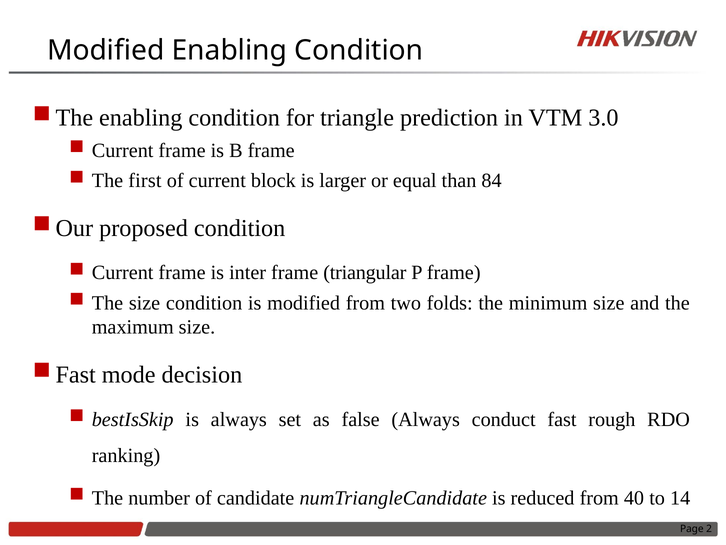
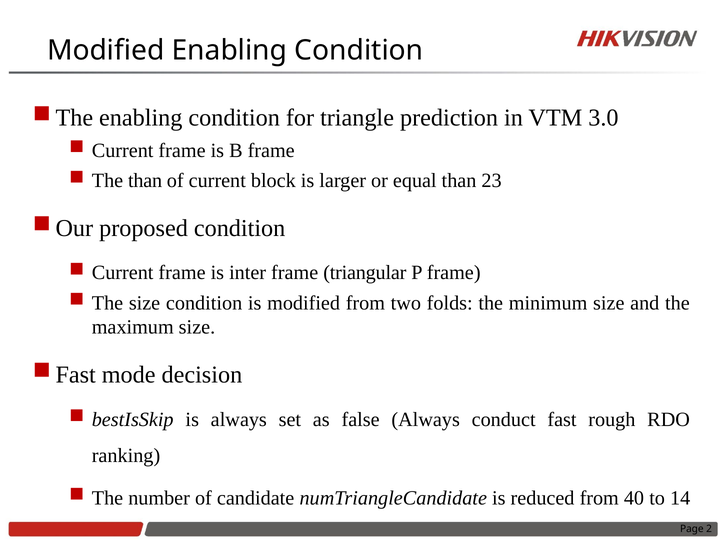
The first: first -> than
84: 84 -> 23
